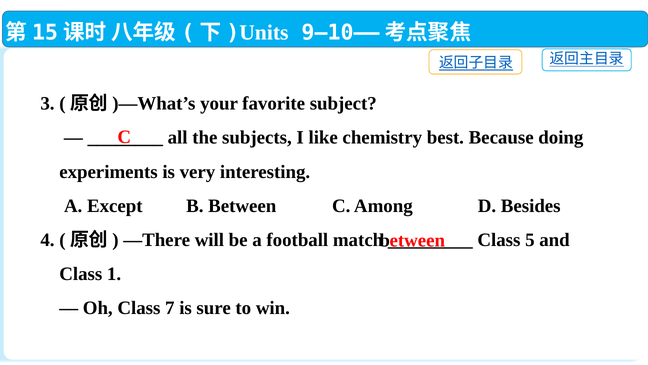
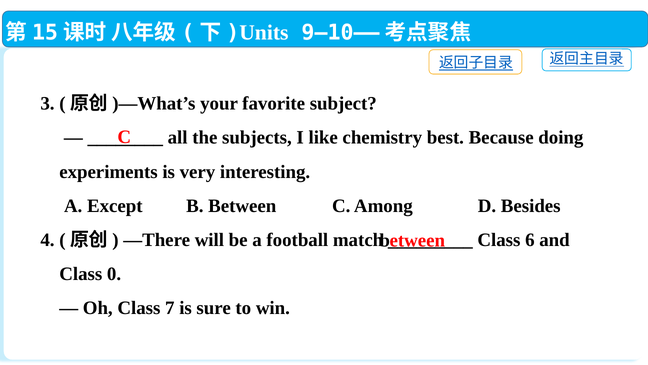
5: 5 -> 6
1: 1 -> 0
